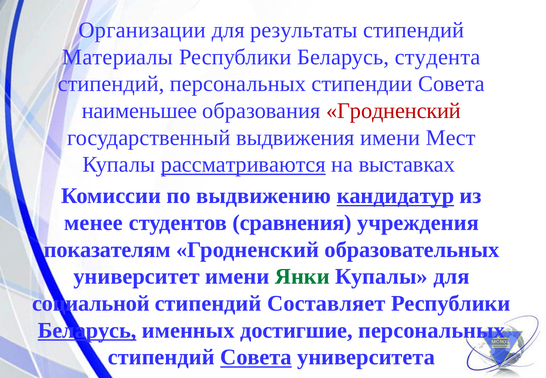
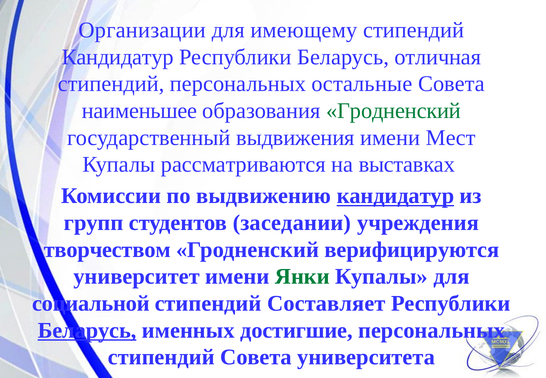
результаты: результаты -> имеющему
Материалы at (118, 57): Материалы -> Кандидатур
студента: студента -> отличная
стипендии: стипендии -> остальные
Гродненский at (394, 111) colour: red -> green
рассматриваются underline: present -> none
менее: менее -> групп
сравнения: сравнения -> заседании
показателям: показателям -> творчеством
образовательных: образовательных -> верифицируются
Совета at (256, 357) underline: present -> none
